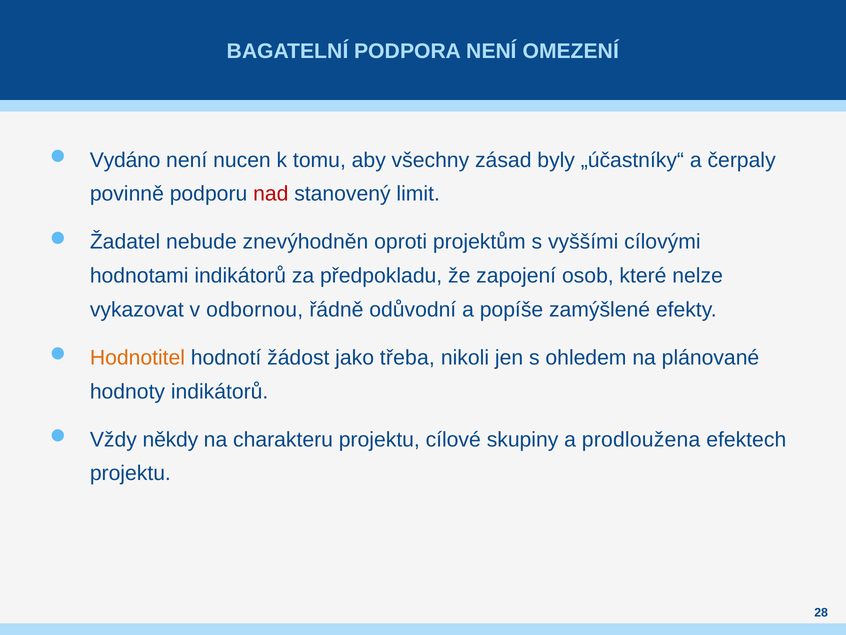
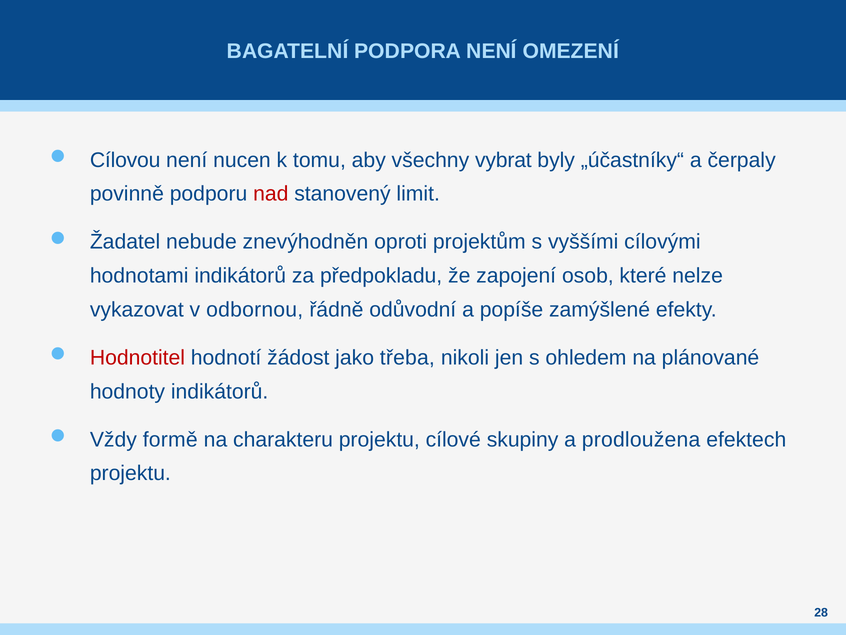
Vydáno: Vydáno -> Cílovou
zásad: zásad -> vybrat
Hodnotitel colour: orange -> red
někdy: někdy -> formě
